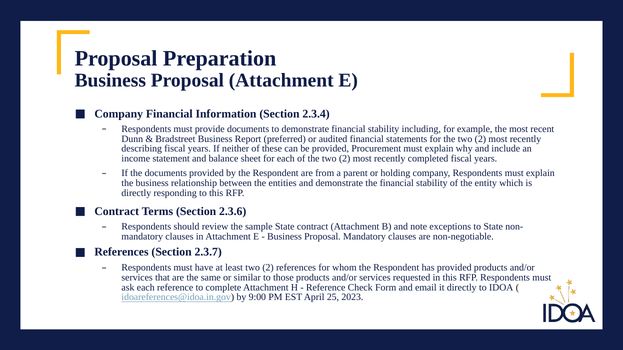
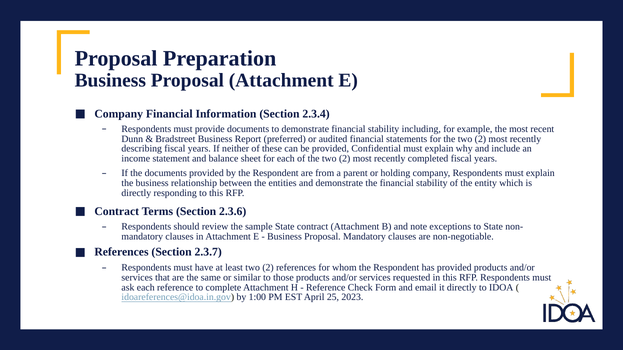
Procurement: Procurement -> Confidential
9:00: 9:00 -> 1:00
